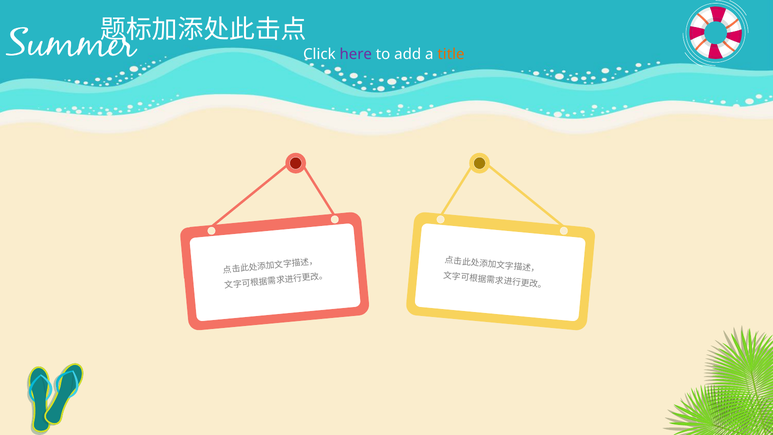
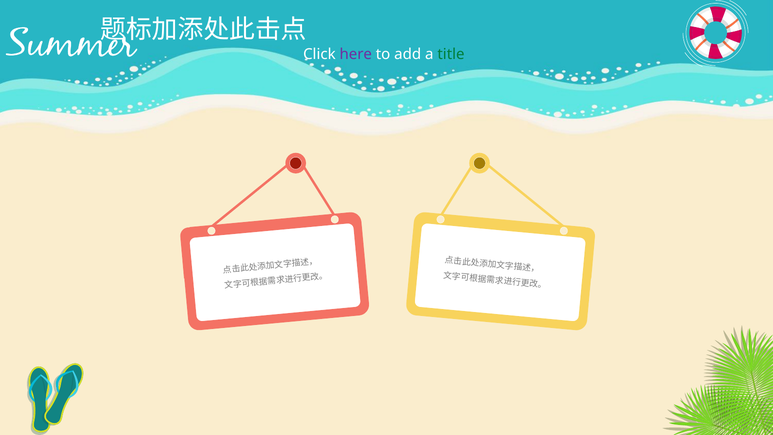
title colour: orange -> green
